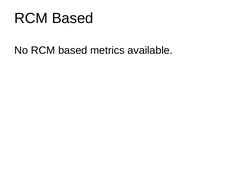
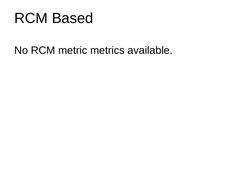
No RCM based: based -> metric
